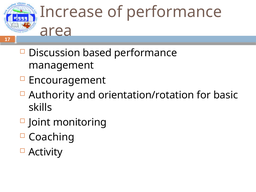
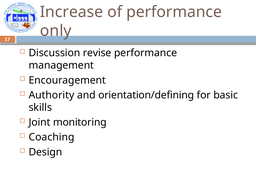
area: area -> only
based: based -> revise
orientation/rotation: orientation/rotation -> orientation/defining
Activity: Activity -> Design
